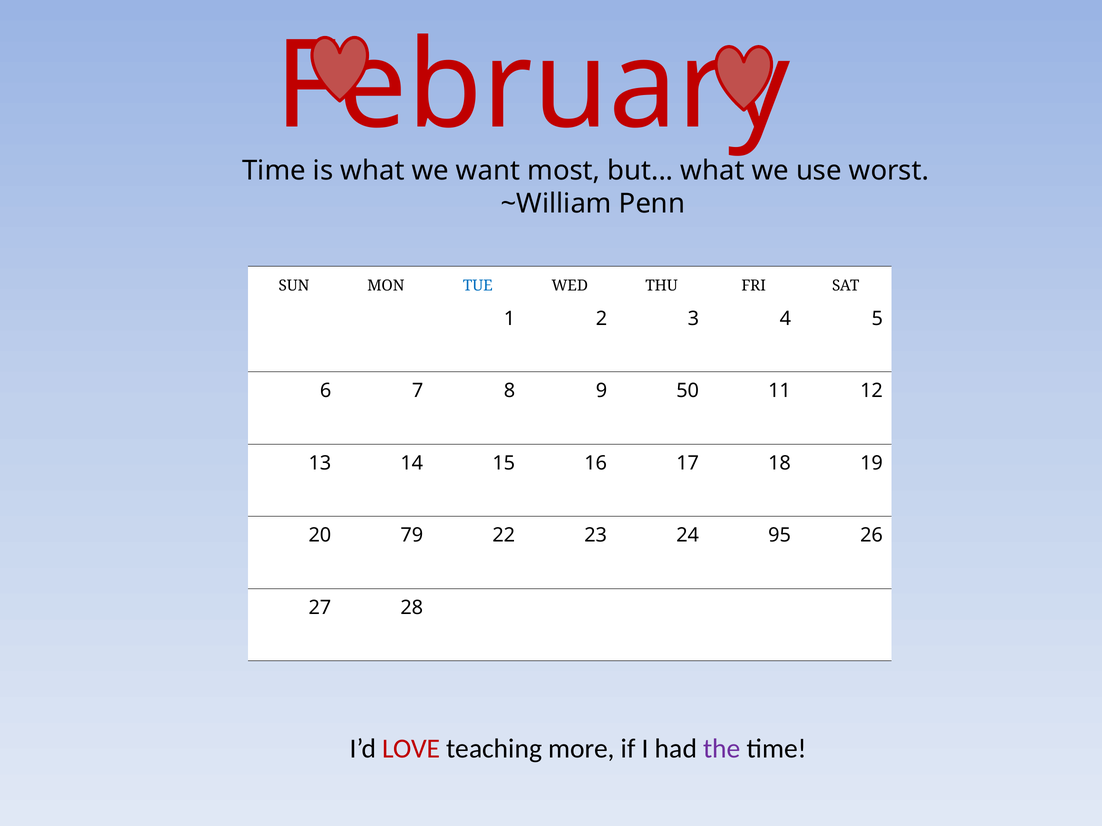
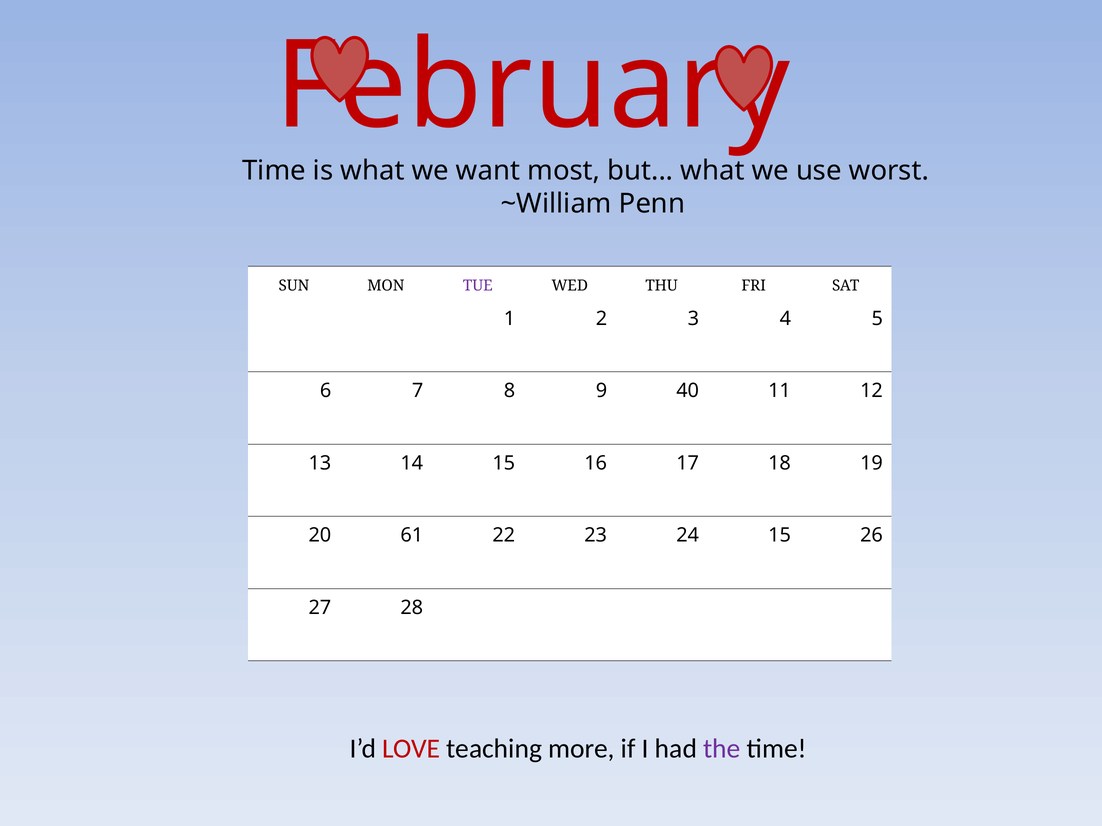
TUE colour: blue -> purple
50: 50 -> 40
79: 79 -> 61
24 95: 95 -> 15
